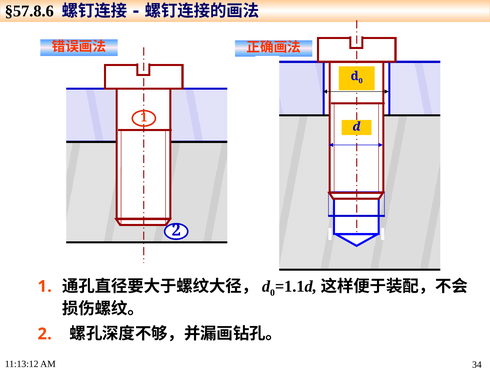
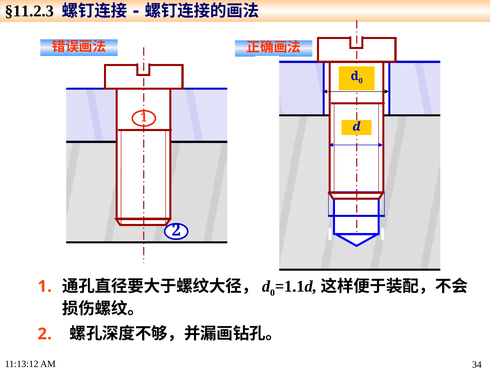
§57.8.6: §57.8.6 -> §11.2.3
